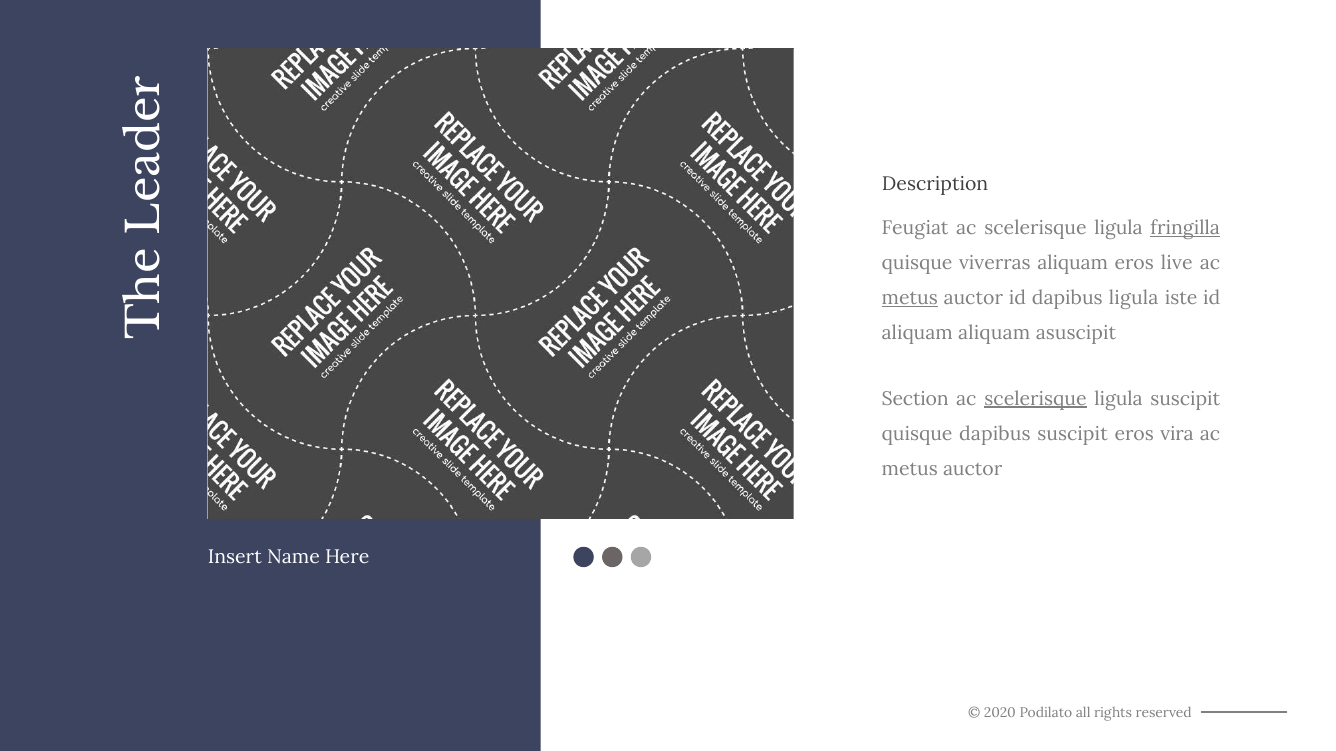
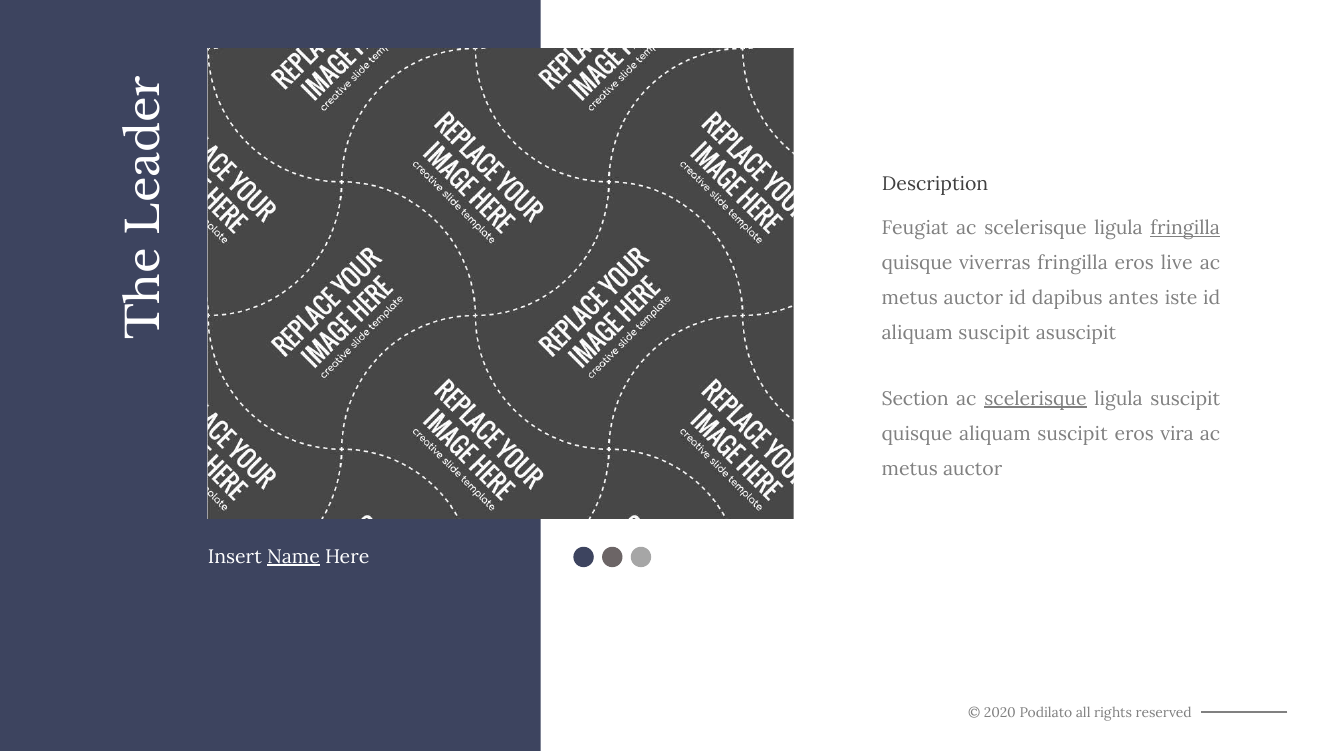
viverras aliquam: aliquam -> fringilla
metus at (910, 298) underline: present -> none
dapibus ligula: ligula -> antes
aliquam at (994, 333): aliquam -> suscipit
quisque dapibus: dapibus -> aliquam
Name underline: none -> present
